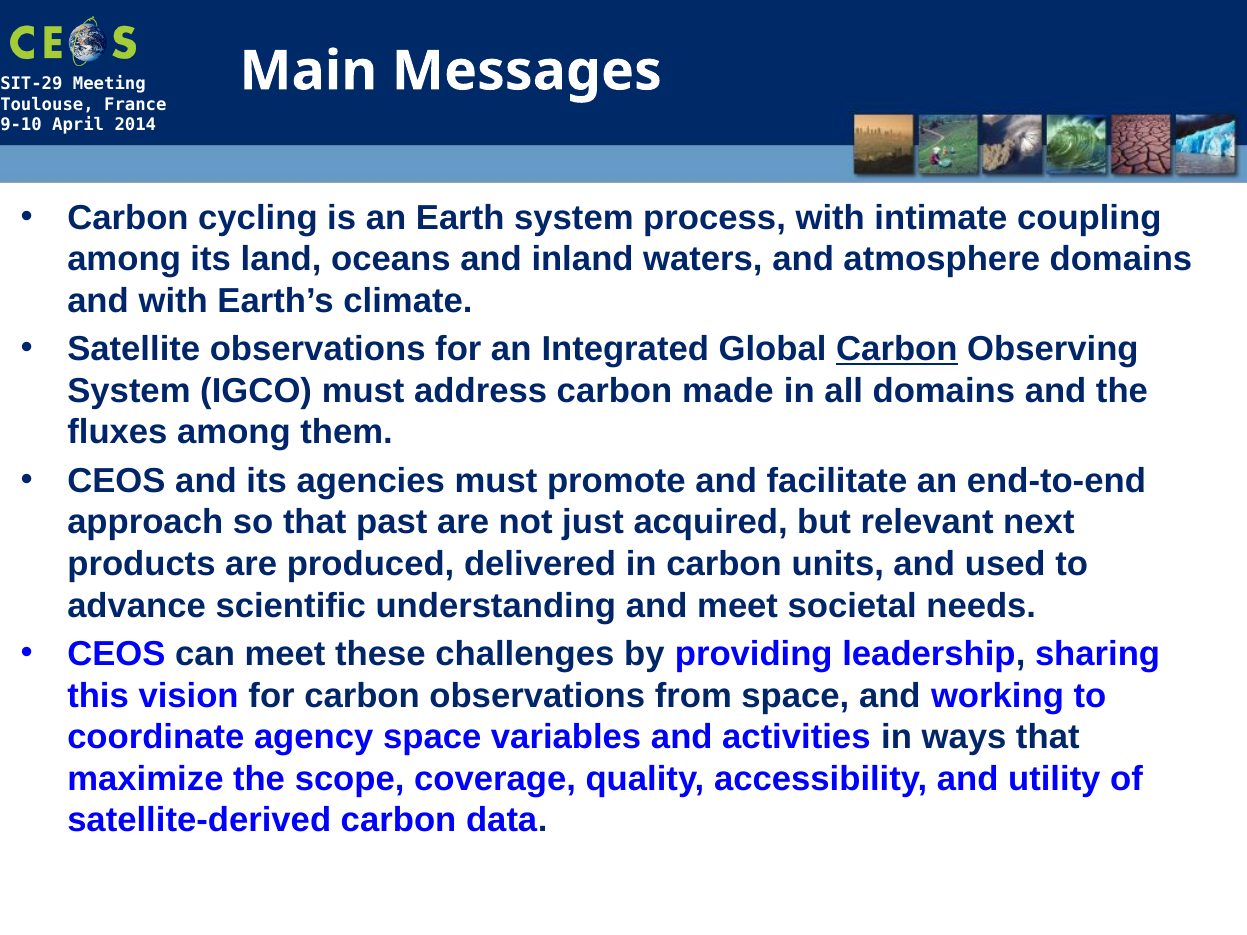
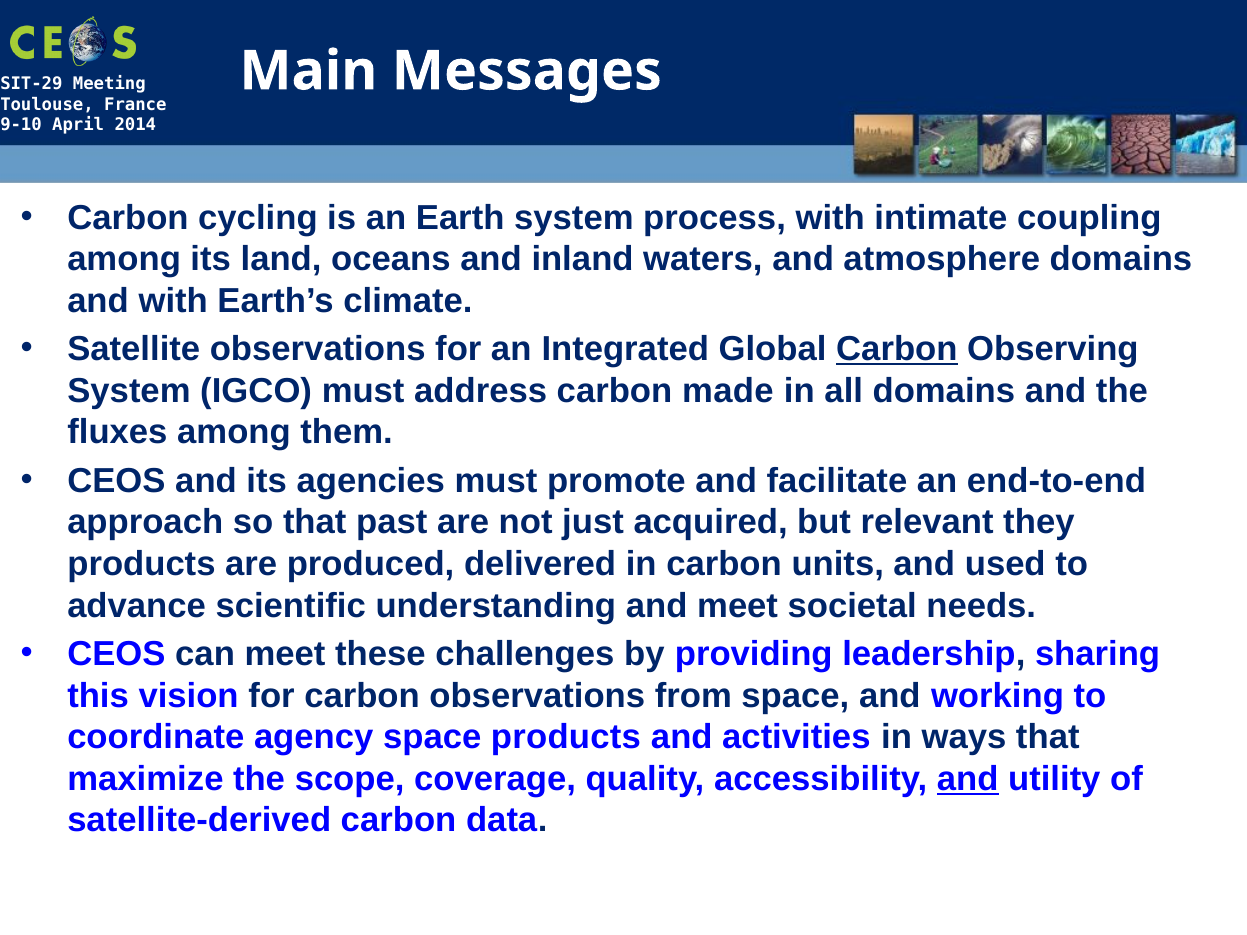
next: next -> they
space variables: variables -> products
and at (968, 779) underline: none -> present
